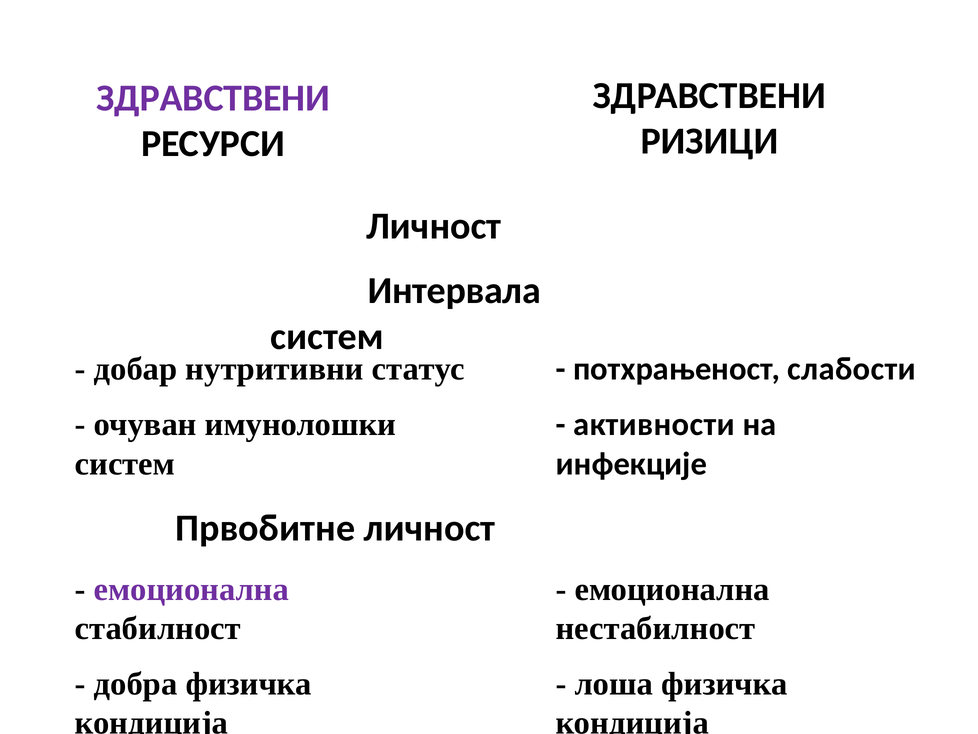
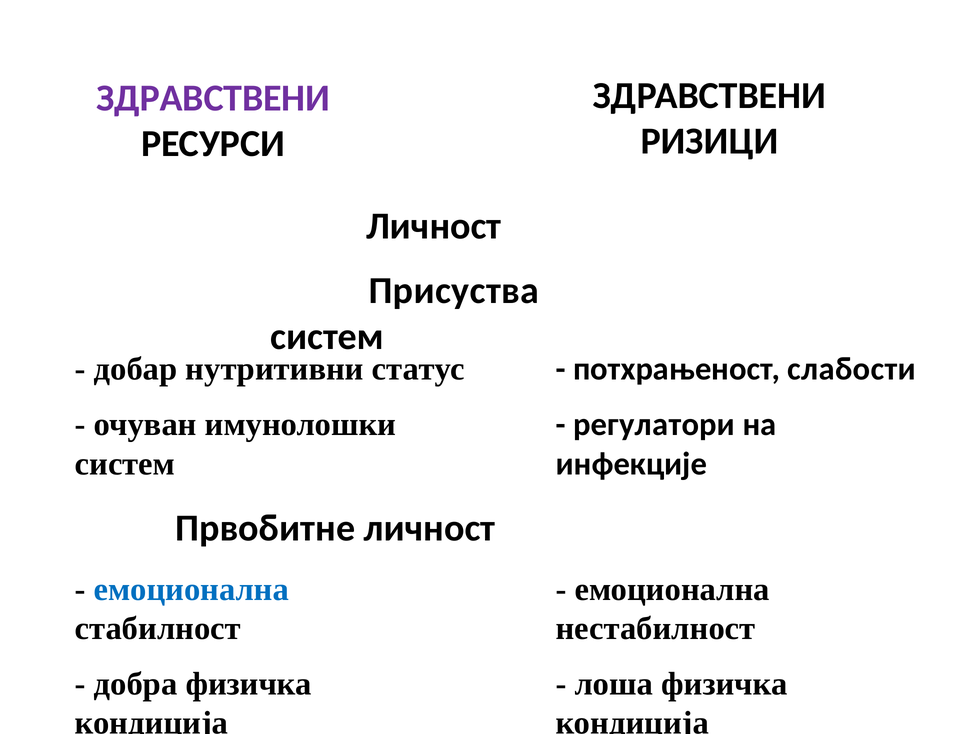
Интервала: Интервала -> Присуства
активности: активности -> регулатори
емоционална at (191, 589) colour: purple -> blue
